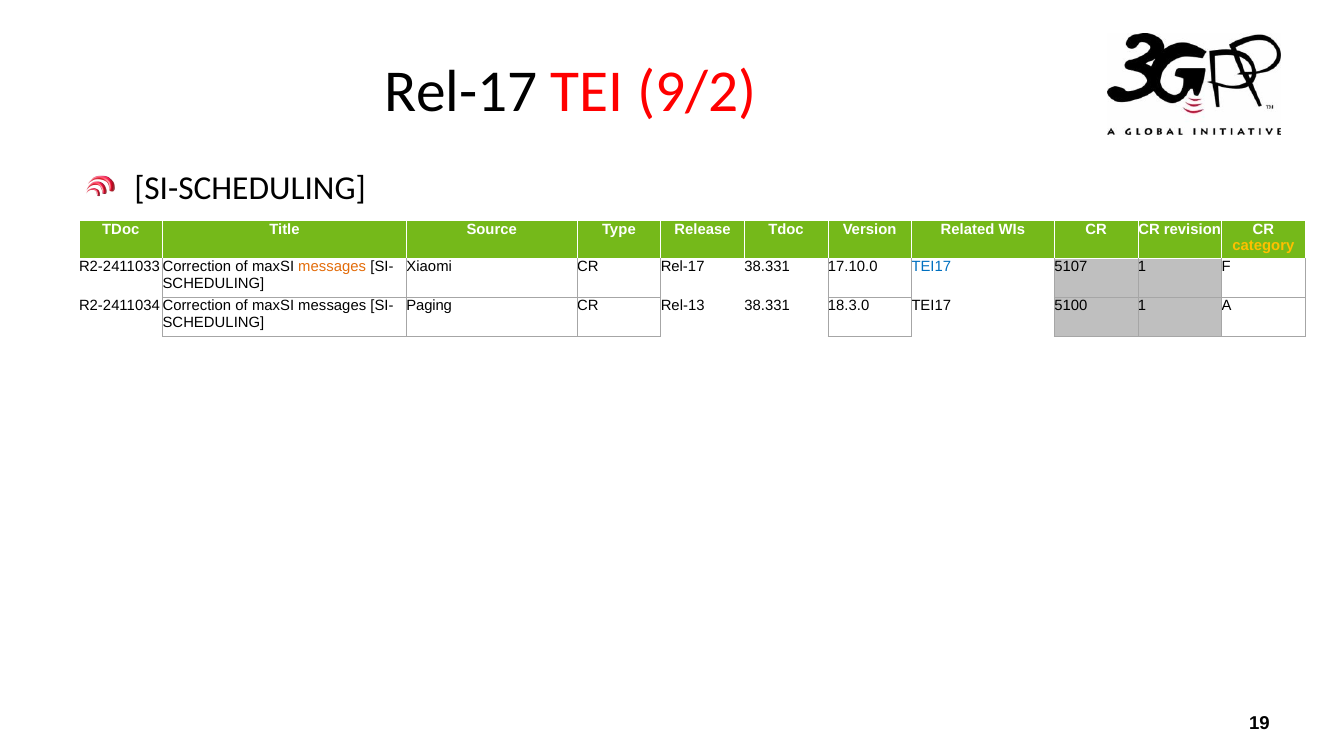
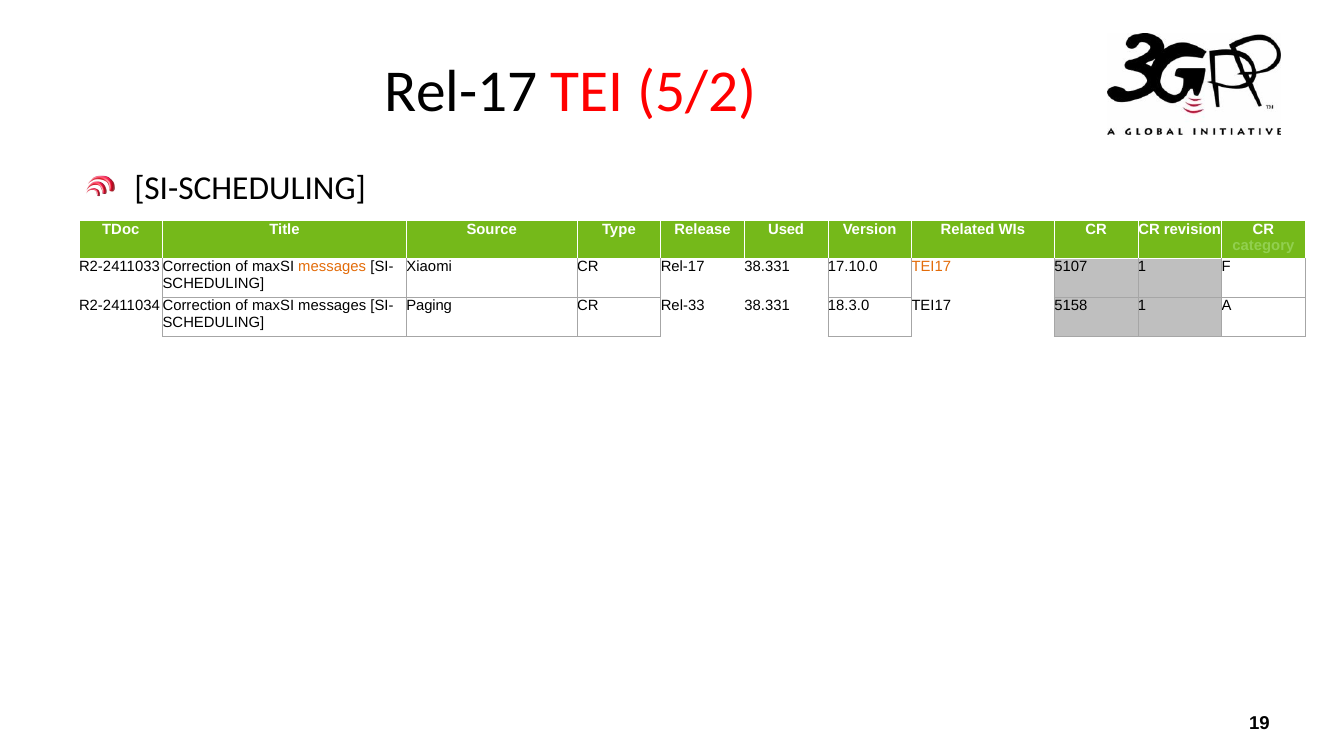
9/2: 9/2 -> 5/2
Release Tdoc: Tdoc -> Used
category colour: yellow -> light green
TEI17 at (931, 267) colour: blue -> orange
Rel-13: Rel-13 -> Rel-33
5100: 5100 -> 5158
